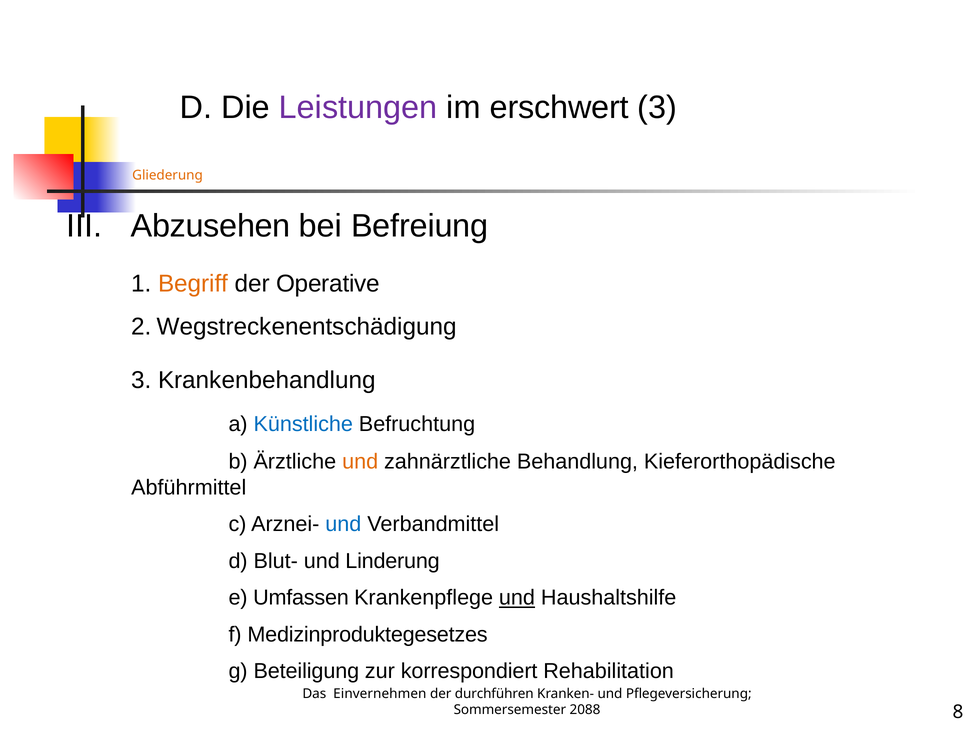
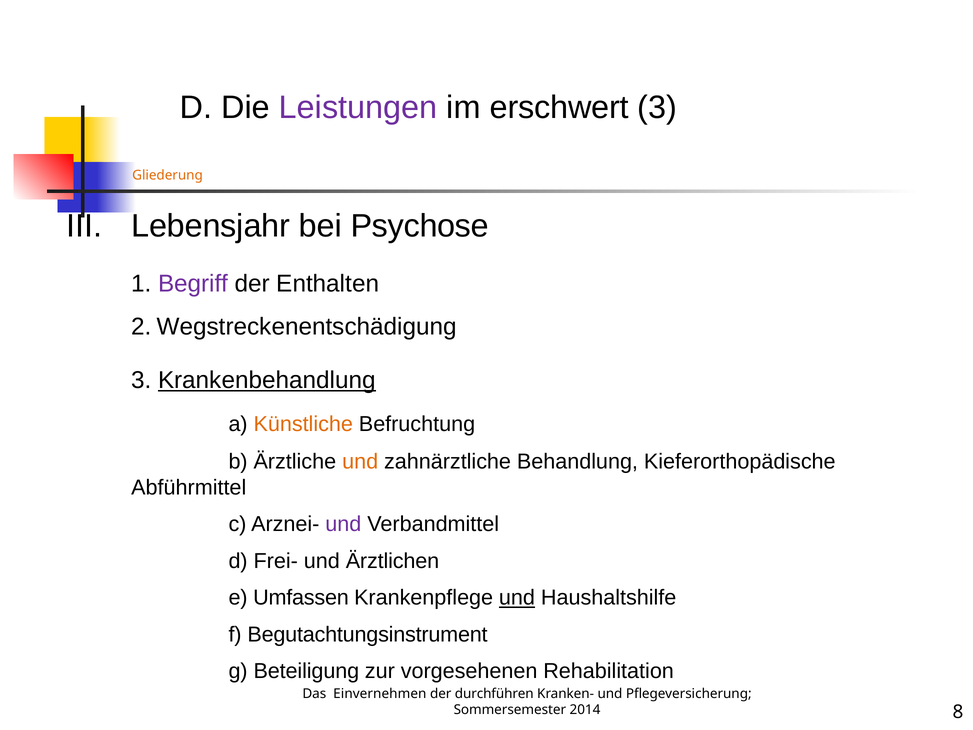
Abzusehen: Abzusehen -> Lebensjahr
Befreiung: Befreiung -> Psychose
Begriff colour: orange -> purple
Operative: Operative -> Enthalten
Krankenbehandlung underline: none -> present
Künstliche colour: blue -> orange
und at (343, 524) colour: blue -> purple
Blut-: Blut- -> Frei-
Linderung: Linderung -> Ärztlichen
Medizinproduktegesetzes: Medizinproduktegesetzes -> Begutachtungsinstrument
korrespondiert: korrespondiert -> vorgesehenen
2088: 2088 -> 2014
